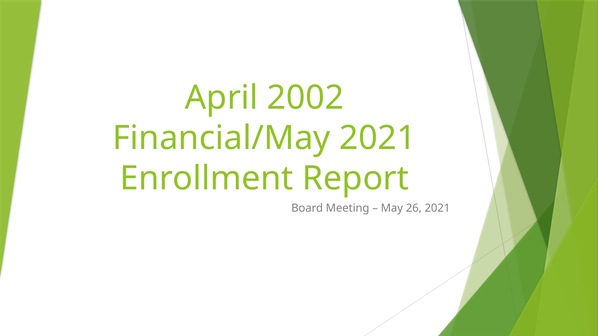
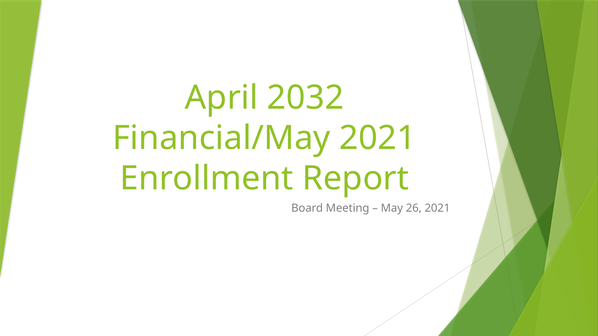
2002: 2002 -> 2032
